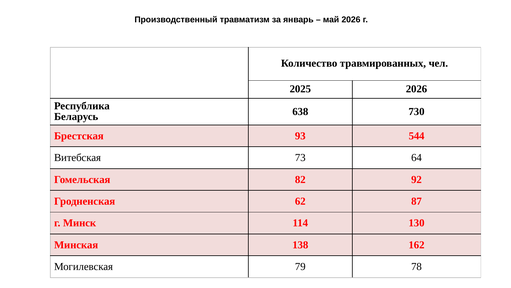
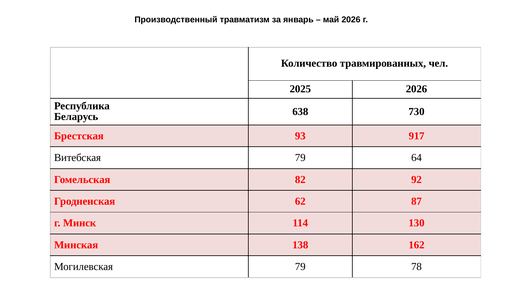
544: 544 -> 917
Витебская 73: 73 -> 79
